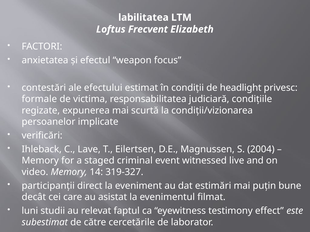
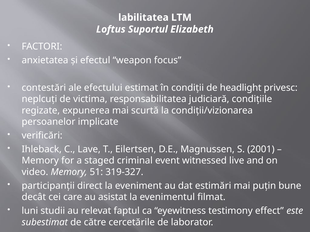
Frecvent: Frecvent -> Suportul
formale: formale -> neplcuţi
2004: 2004 -> 2001
14: 14 -> 51
